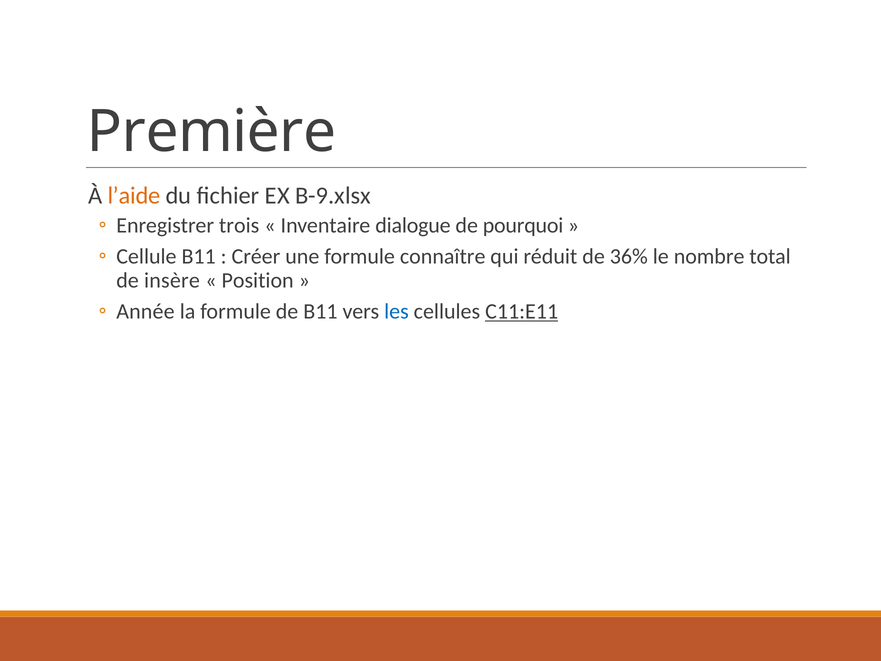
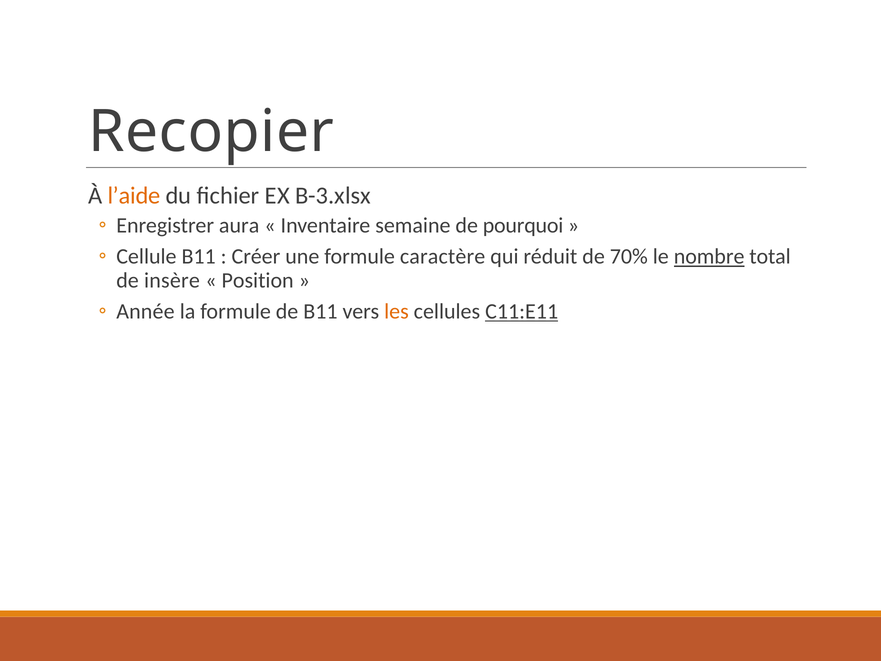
Première: Première -> Recopier
B-9.xlsx: B-9.xlsx -> B-3.xlsx
trois: trois -> aura
dialogue: dialogue -> semaine
connaître: connaître -> caractère
36%: 36% -> 70%
nombre underline: none -> present
les colour: blue -> orange
